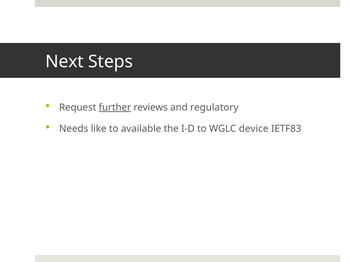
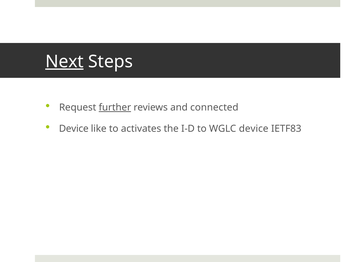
Next underline: none -> present
regulatory: regulatory -> connected
Needs at (74, 129): Needs -> Device
available: available -> activates
